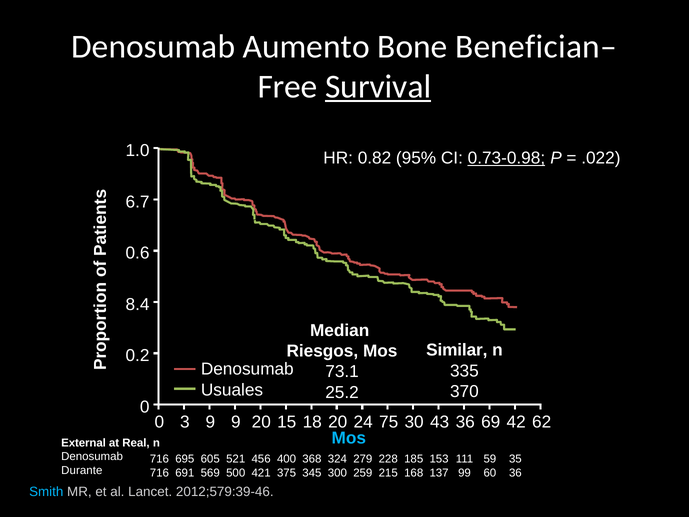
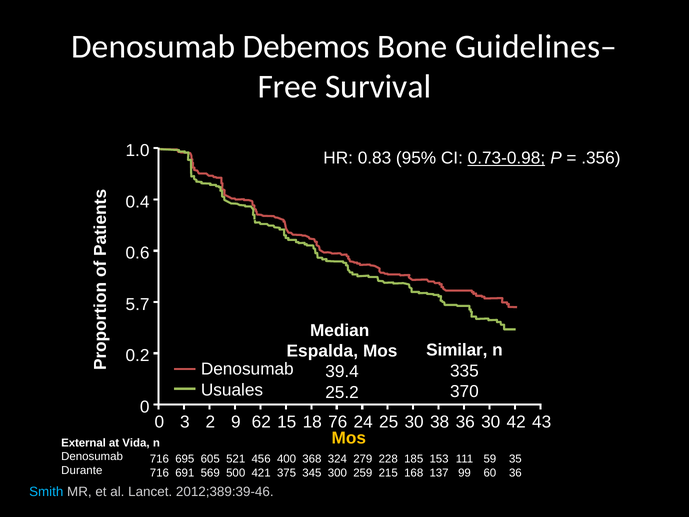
Aumento: Aumento -> Debemos
Benefician–: Benefician– -> Guidelines–
Survival underline: present -> none
0.82: 0.82 -> 0.83
.022: .022 -> .356
6.7: 6.7 -> 0.4
8.4: 8.4 -> 5.7
Riesgos: Riesgos -> Espalda
73.1: 73.1 -> 39.4
3 9: 9 -> 2
9 20: 20 -> 62
18 20: 20 -> 76
75: 75 -> 25
43: 43 -> 38
36 69: 69 -> 30
62: 62 -> 43
Mos at (349, 438) colour: light blue -> yellow
Real: Real -> Vida
2012;579:39-46: 2012;579:39-46 -> 2012;389:39-46
